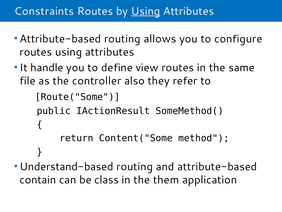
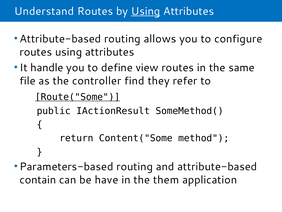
Constraints: Constraints -> Understand
also: also -> find
Route("Some underline: none -> present
Understand-based: Understand-based -> Parameters-based
class: class -> have
